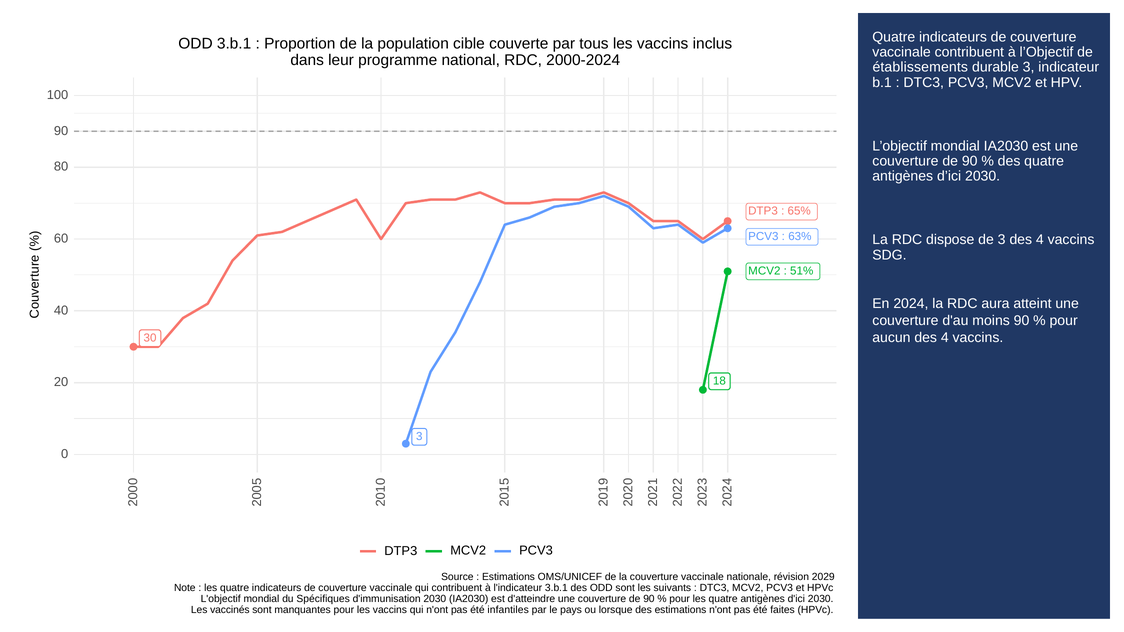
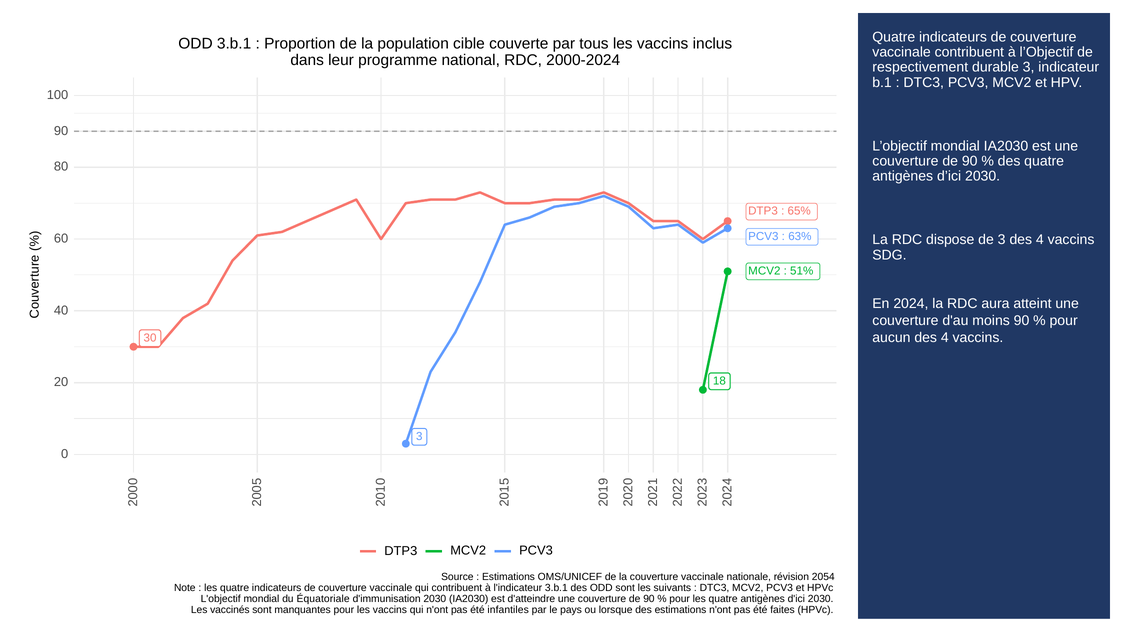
établissements: établissements -> respectivement
2029: 2029 -> 2054
Spécifiques: Spécifiques -> Équatoriale
